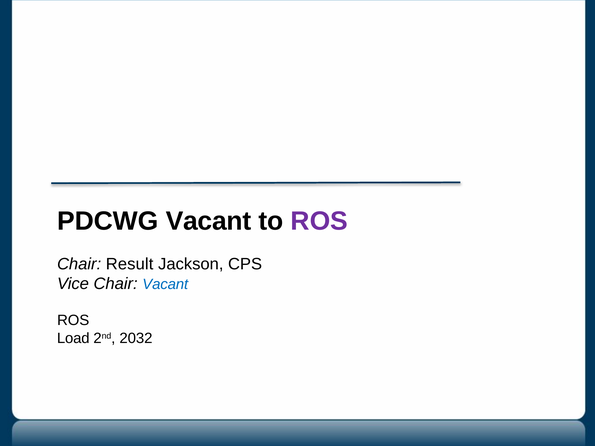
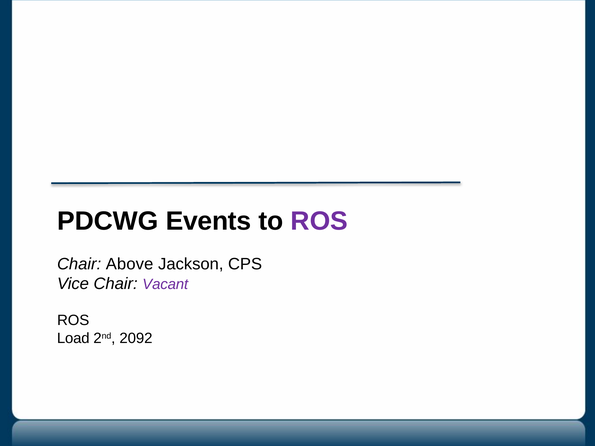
PDCWG Vacant: Vacant -> Events
Result: Result -> Above
Vacant at (165, 285) colour: blue -> purple
2032: 2032 -> 2092
